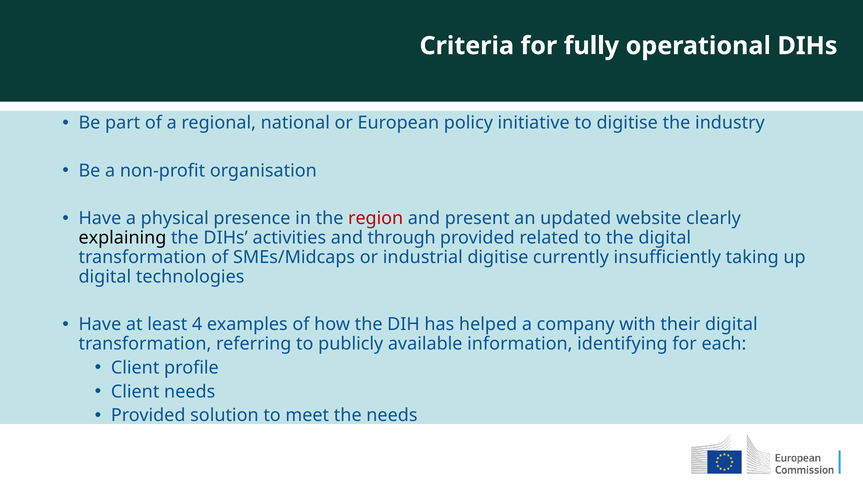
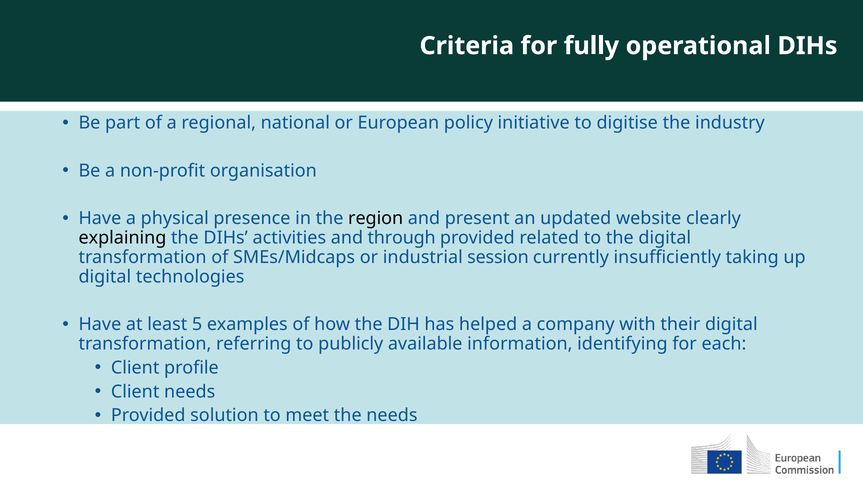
region colour: red -> black
industrial digitise: digitise -> session
4: 4 -> 5
